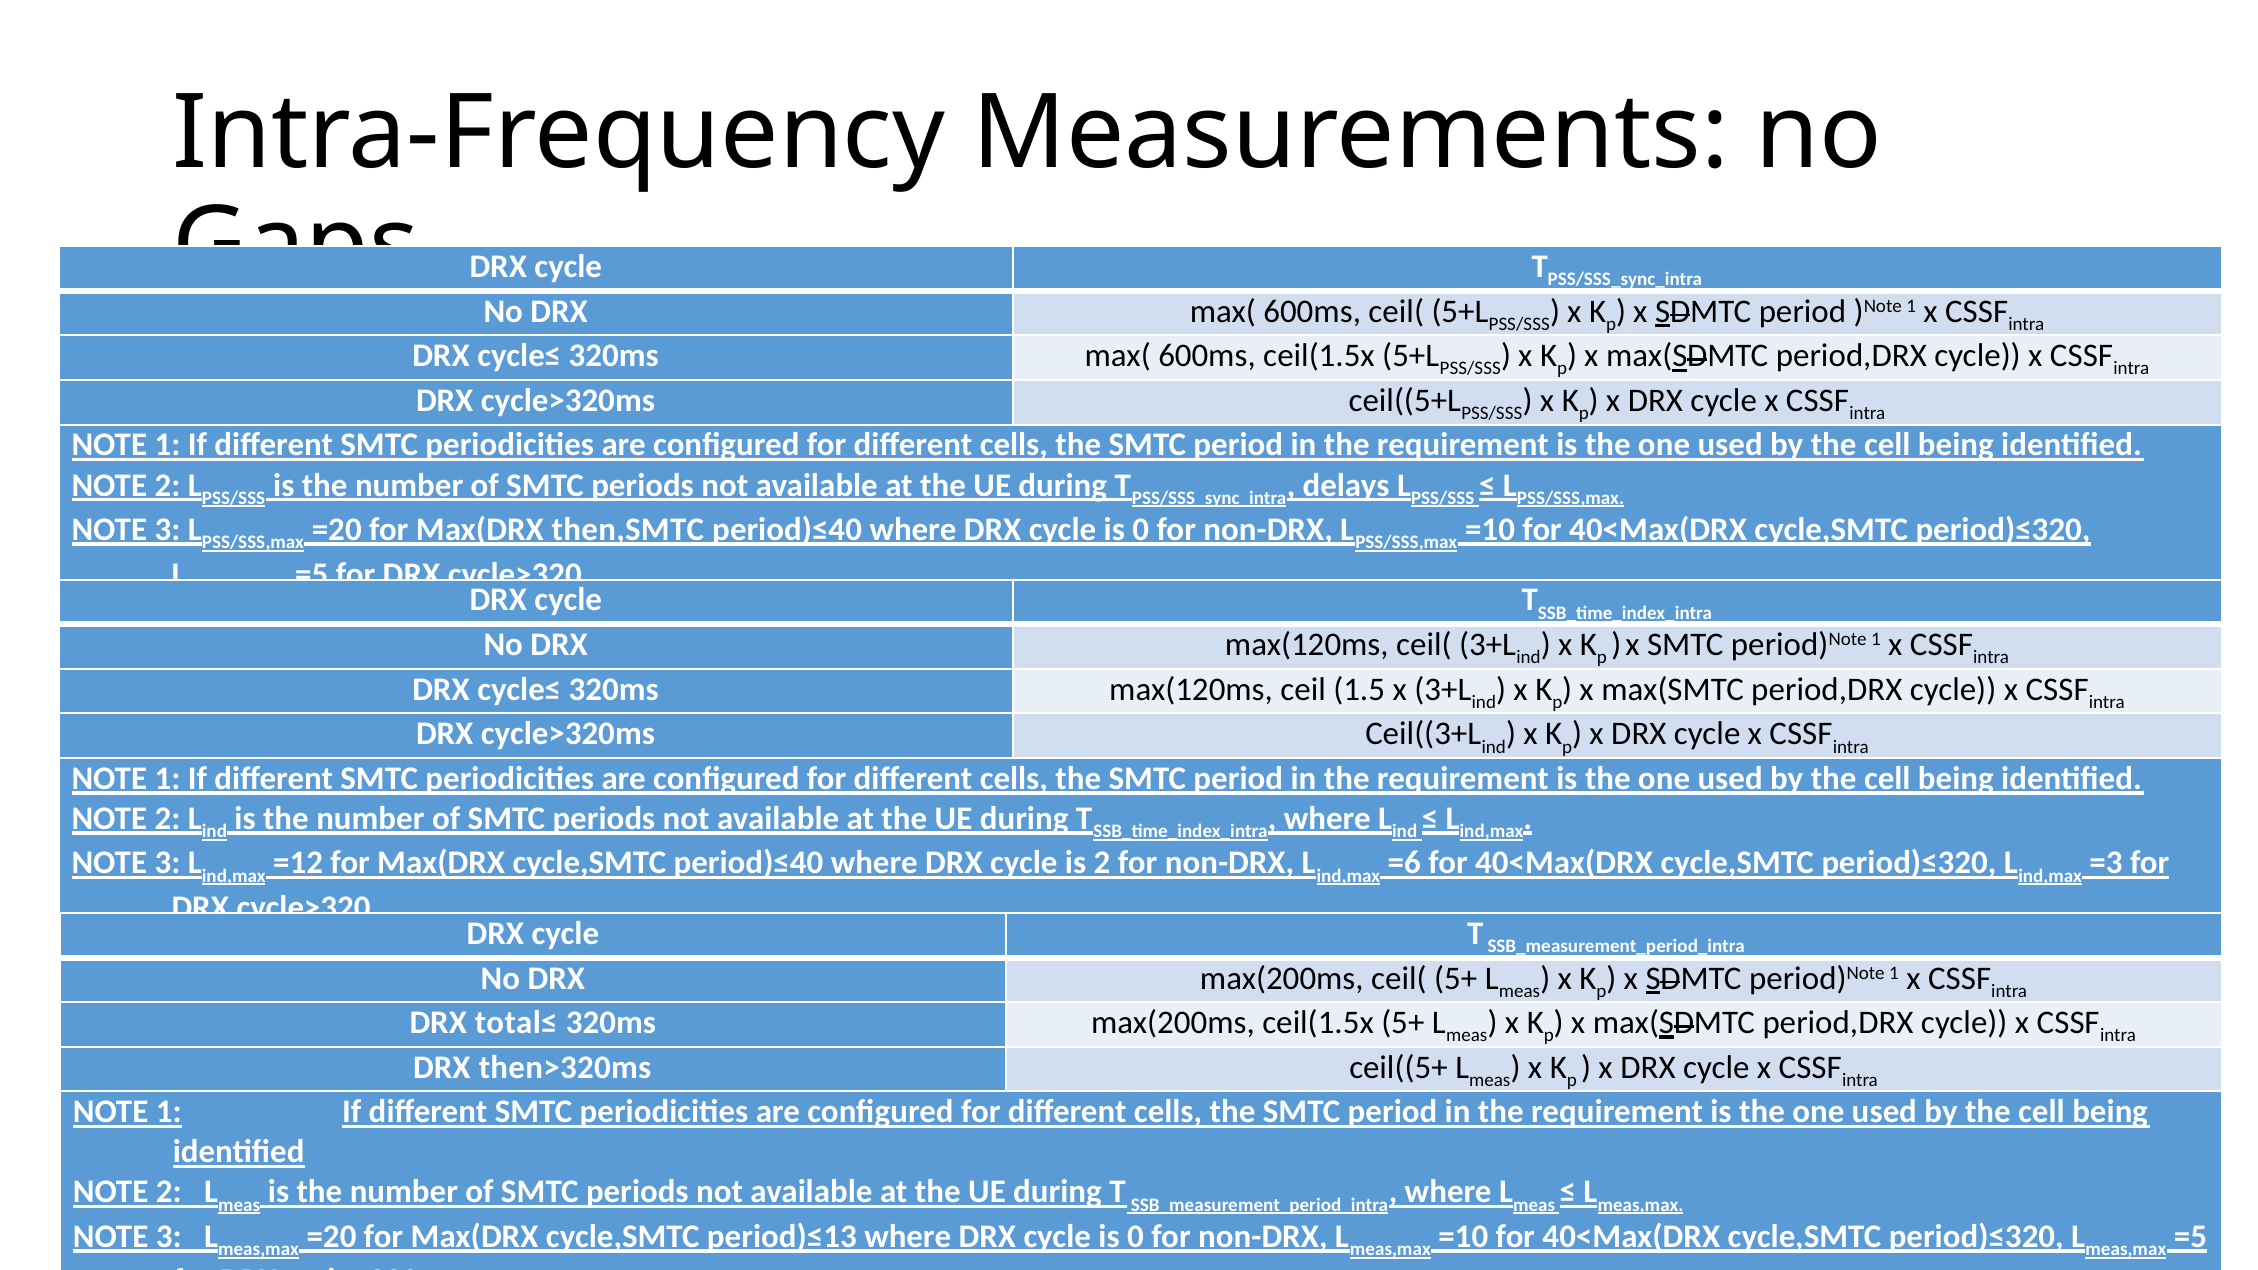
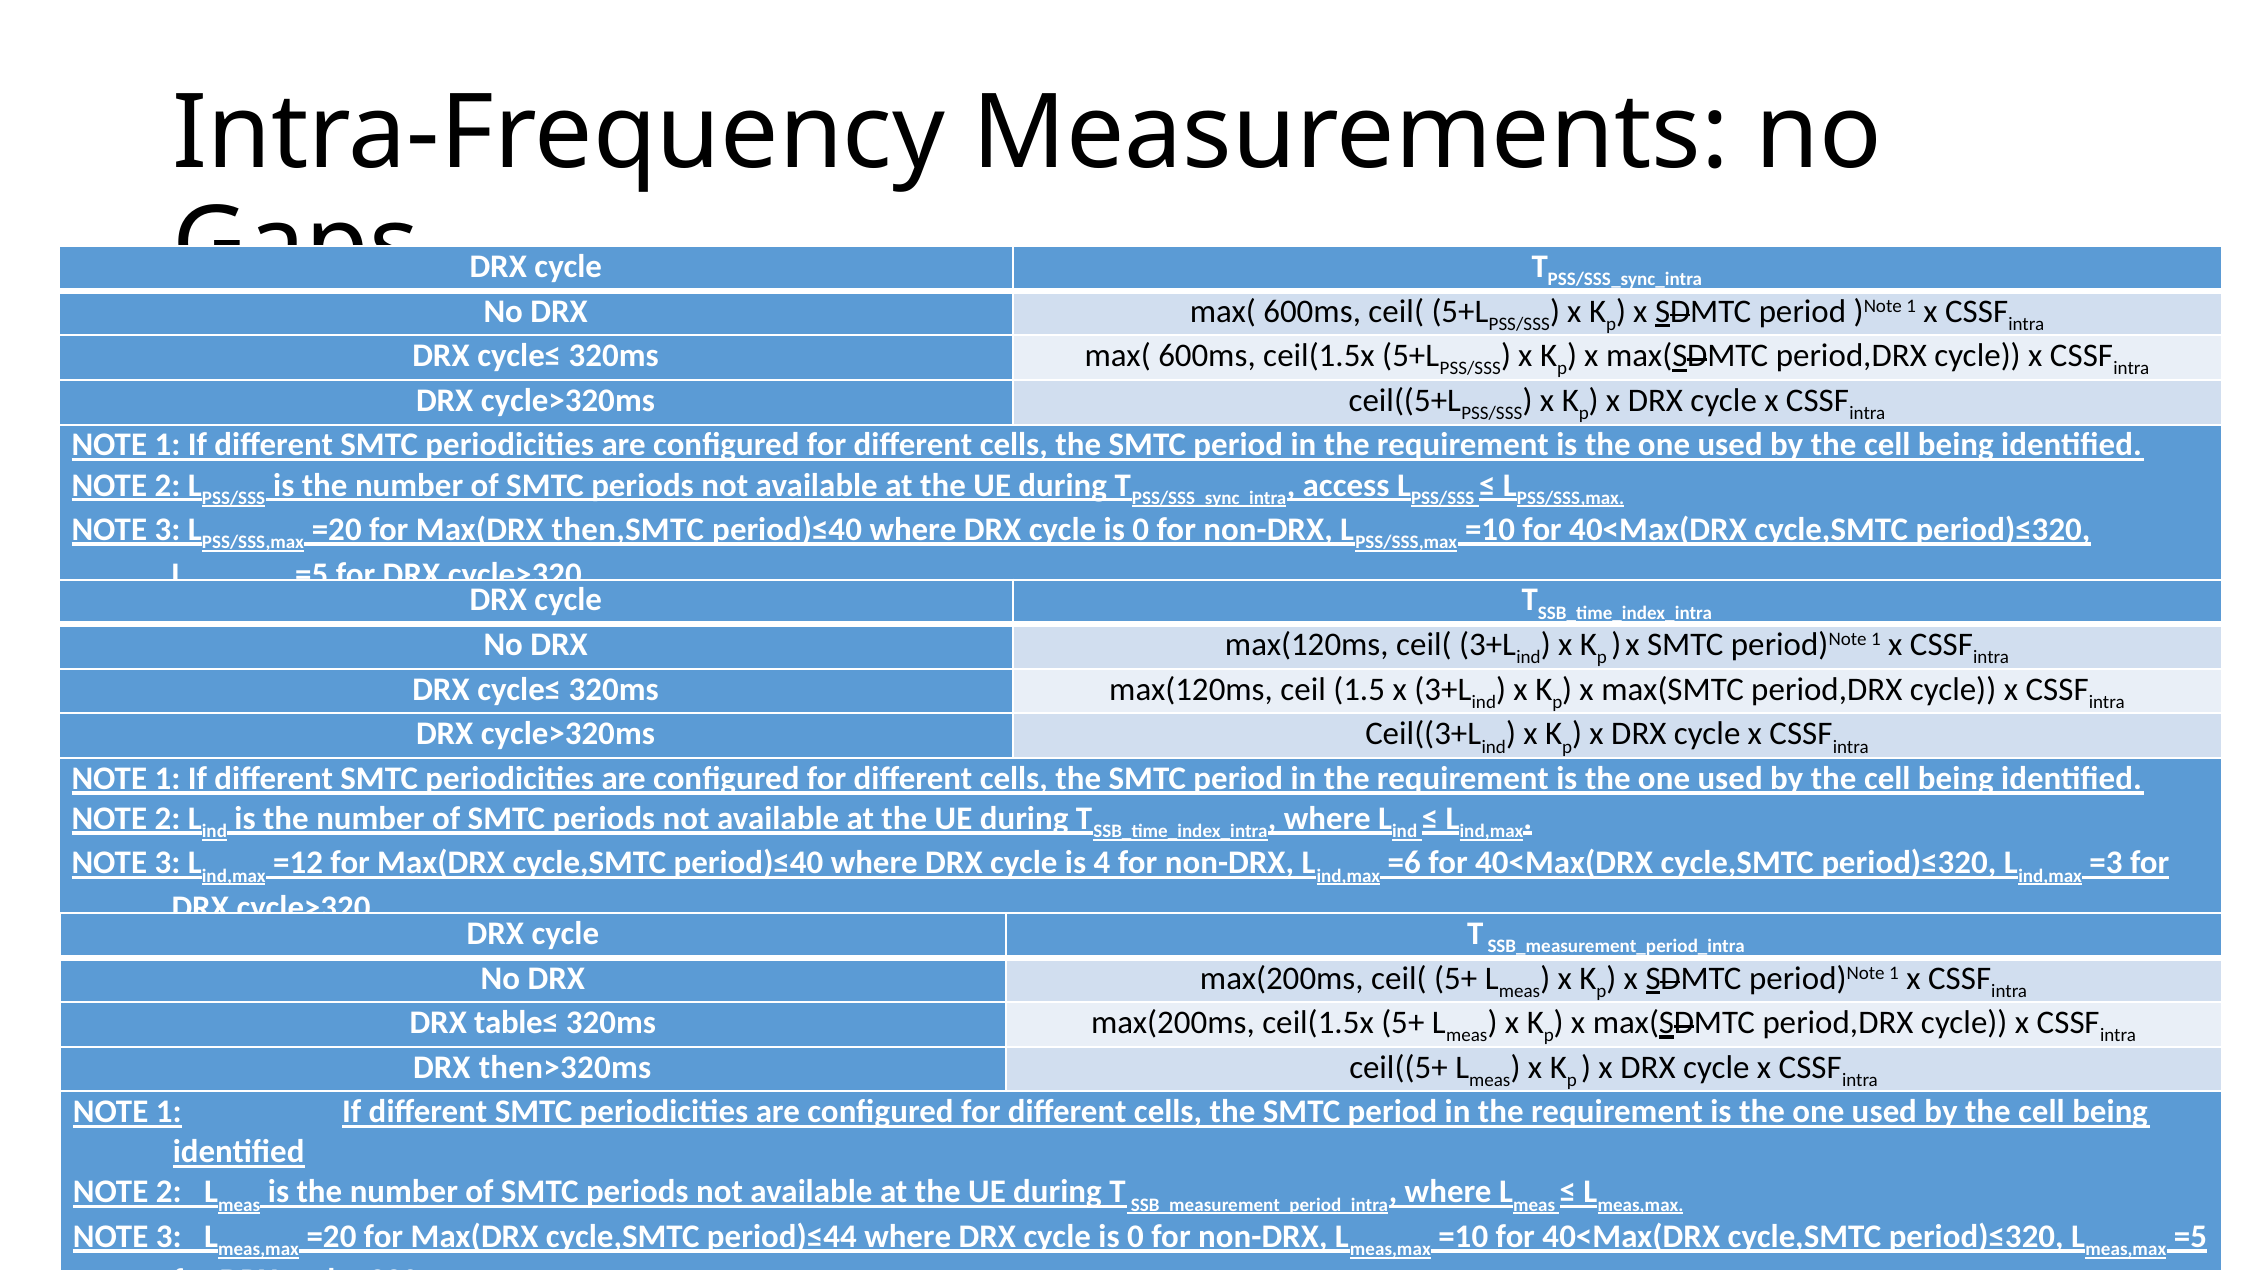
delays: delays -> access
is 2: 2 -> 4
total≤: total≤ -> table≤
period)≤13: period)≤13 -> period)≤44
